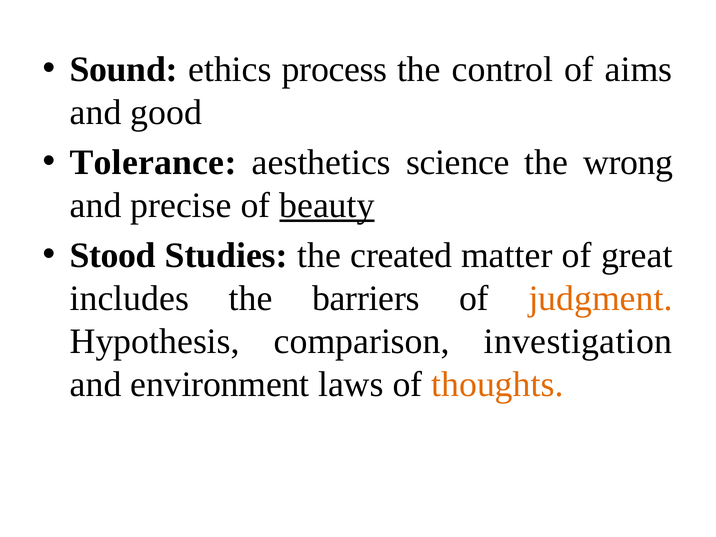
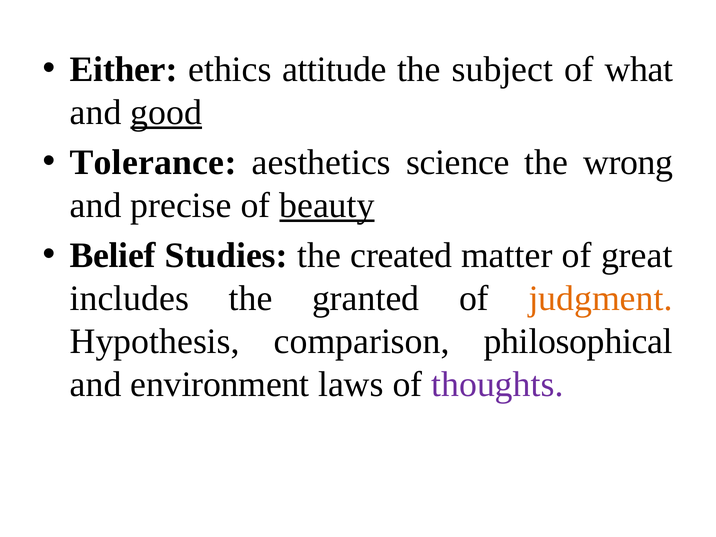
Sound: Sound -> Either
process: process -> attitude
control: control -> subject
aims: aims -> what
good underline: none -> present
Stood: Stood -> Belief
barriers: barriers -> granted
investigation: investigation -> philosophical
thoughts colour: orange -> purple
